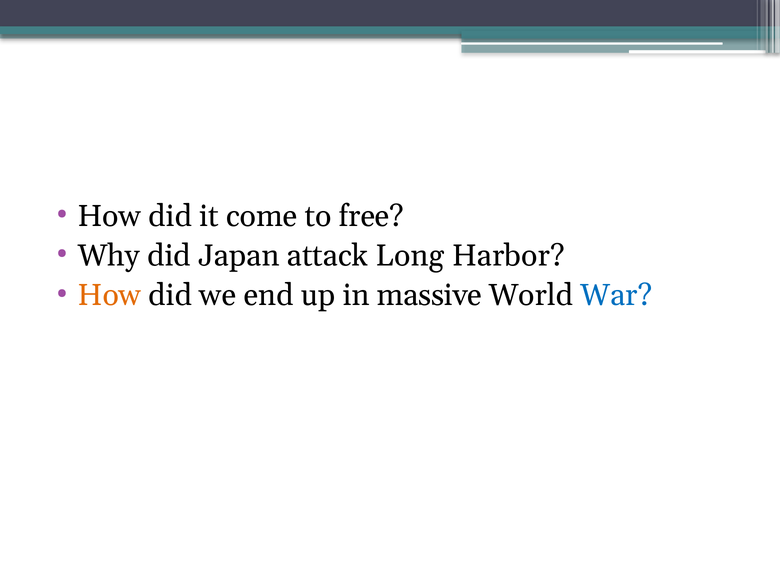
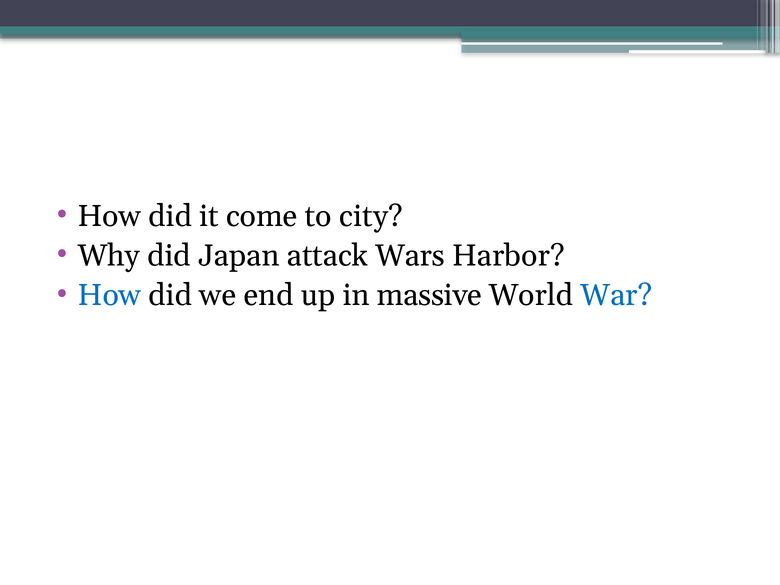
free: free -> city
Long: Long -> Wars
How at (110, 295) colour: orange -> blue
